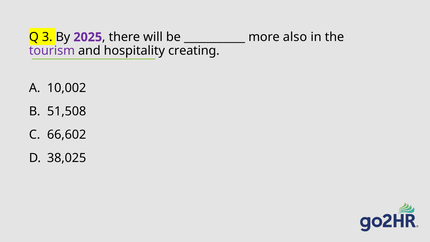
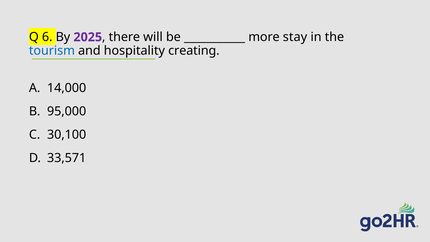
3: 3 -> 6
also: also -> stay
tourism colour: purple -> blue
10,002: 10,002 -> 14,000
51,508: 51,508 -> 95,000
66,602: 66,602 -> 30,100
38,025: 38,025 -> 33,571
